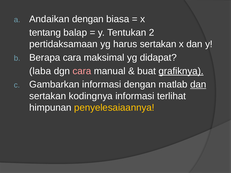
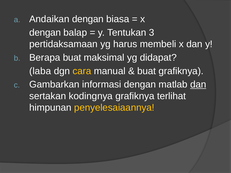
tentang at (45, 33): tentang -> dengan
2: 2 -> 3
harus sertakan: sertakan -> membeli
Berapa cara: cara -> buat
cara at (82, 71) colour: pink -> yellow
grafiknya at (181, 71) underline: present -> none
kodingnya informasi: informasi -> grafiknya
